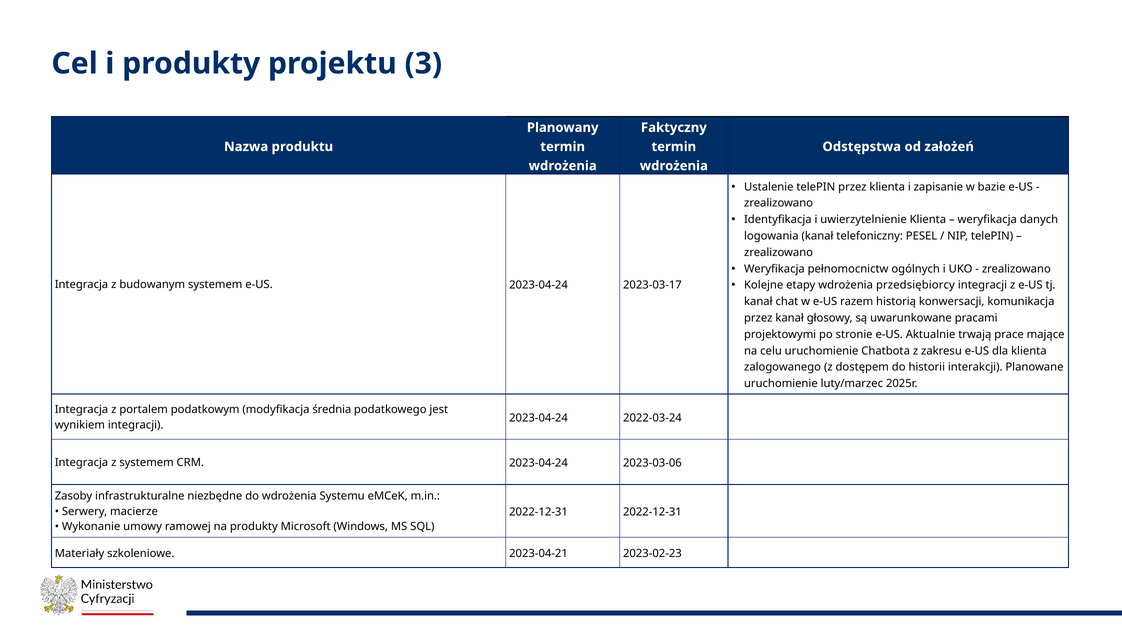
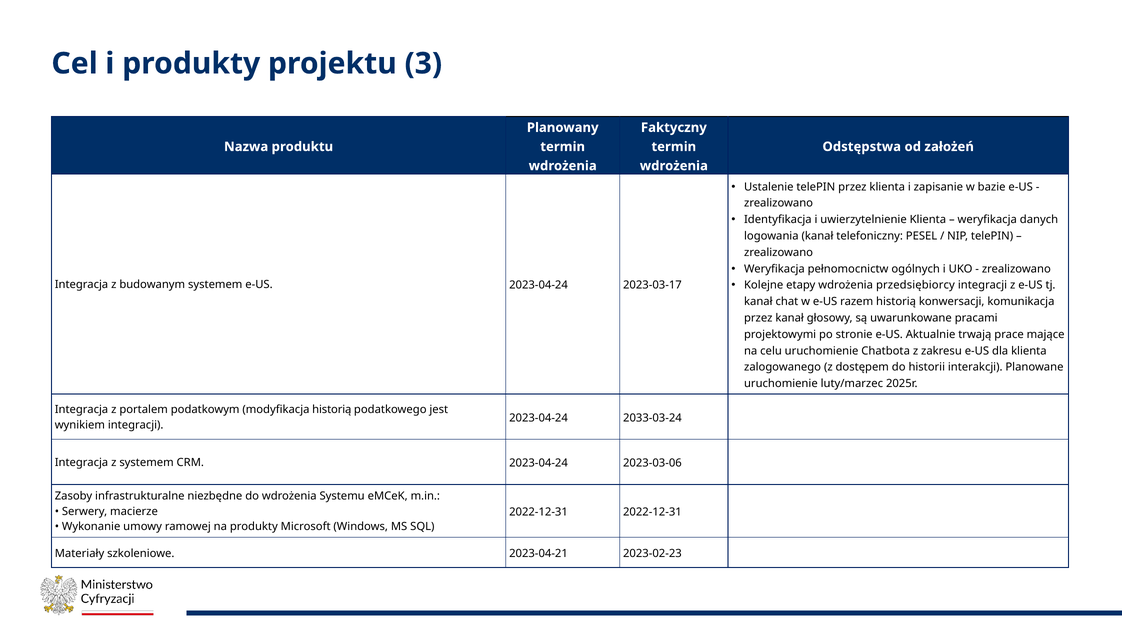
modyfikacja średnia: średnia -> historią
2022-03-24: 2022-03-24 -> 2033-03-24
